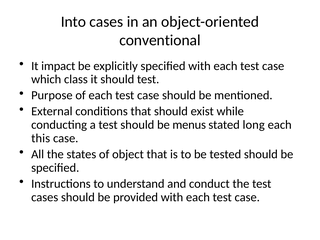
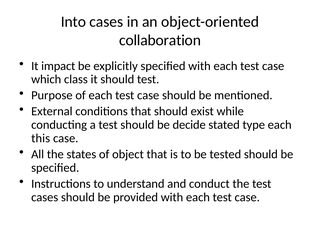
conventional: conventional -> collaboration
menus: menus -> decide
long: long -> type
